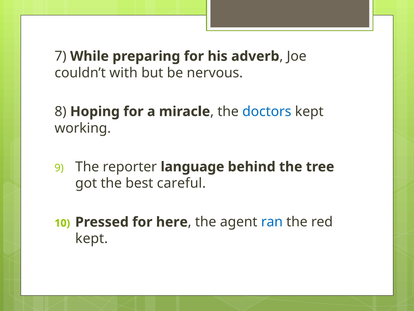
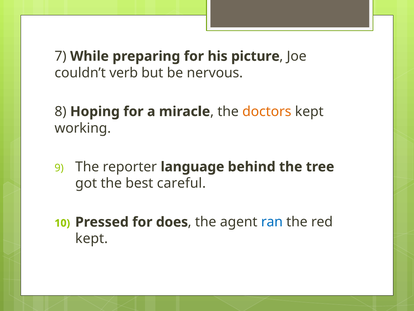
adverb: adverb -> picture
with: with -> verb
doctors colour: blue -> orange
here: here -> does
